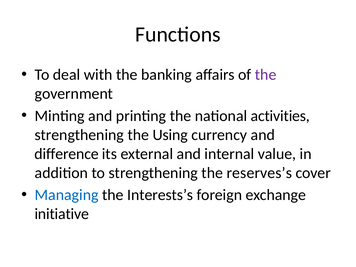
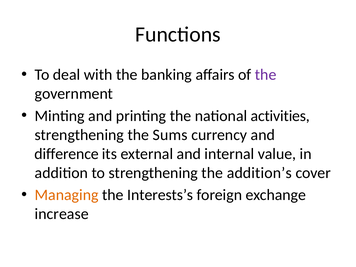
Using: Using -> Sums
reserves’s: reserves’s -> addition’s
Managing colour: blue -> orange
initiative: initiative -> increase
